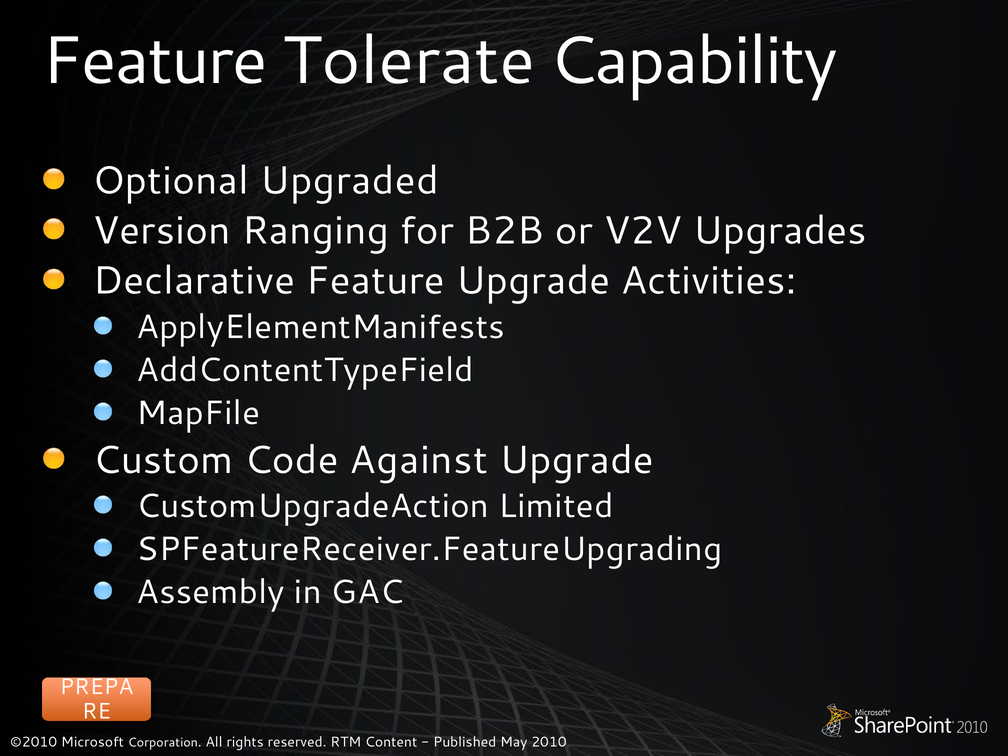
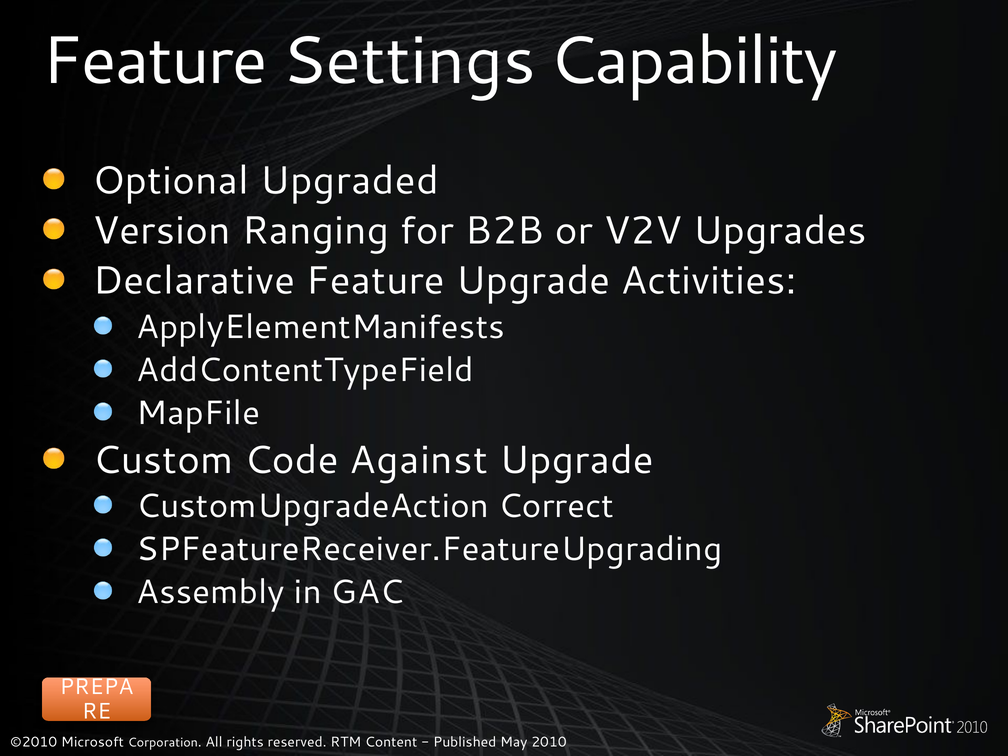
Tolerate: Tolerate -> Settings
Limited: Limited -> Correct
